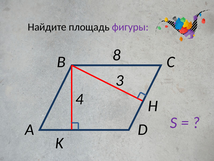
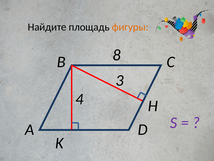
фигуры colour: purple -> orange
